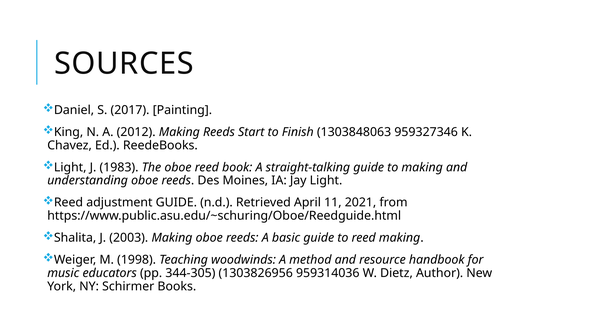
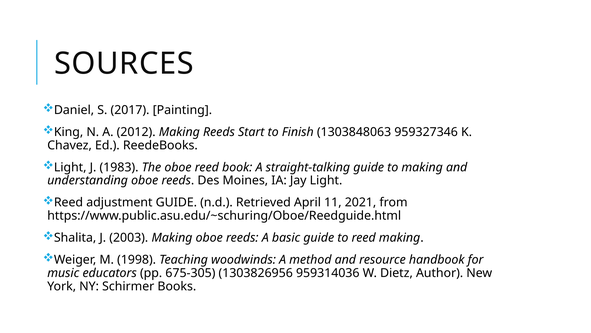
344-305: 344-305 -> 675-305
